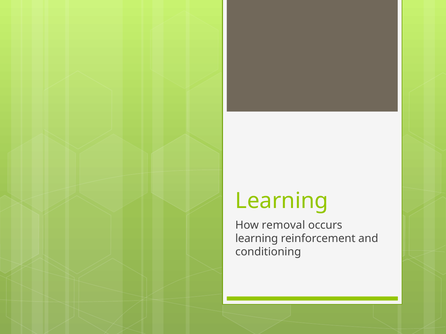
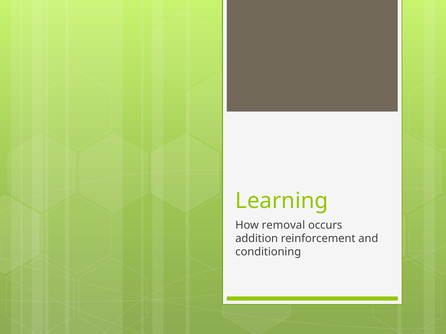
learning at (257, 239): learning -> addition
